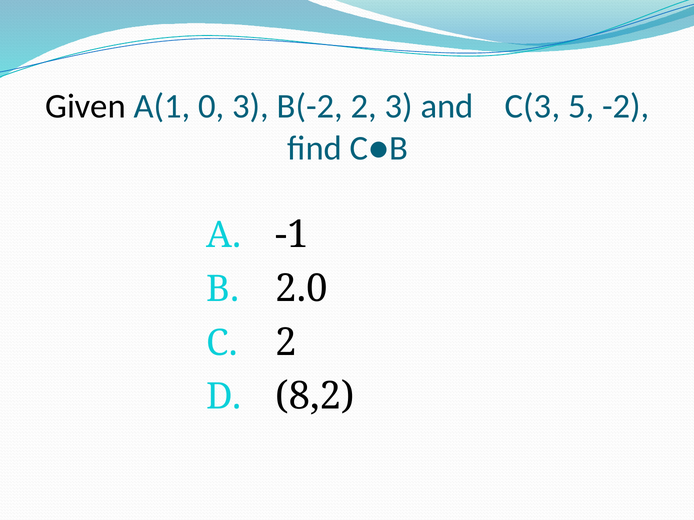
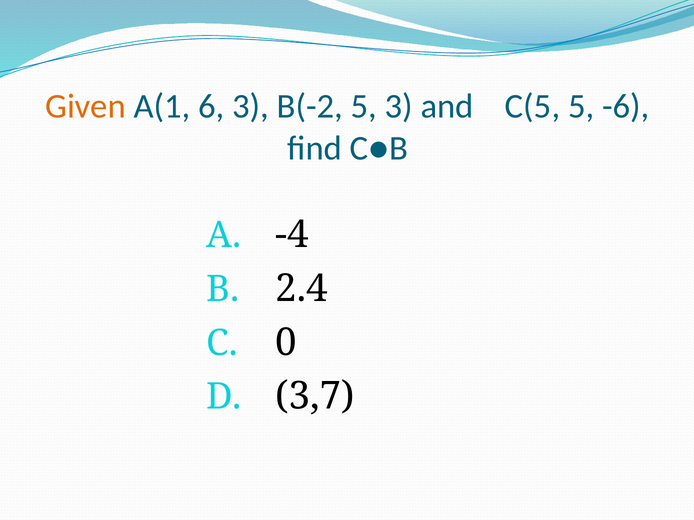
Given colour: black -> orange
0: 0 -> 6
B(-2 2: 2 -> 5
C(3: C(3 -> C(5
-2: -2 -> -6
-1: -1 -> -4
2.0: 2.0 -> 2.4
2 at (286, 343): 2 -> 0
8,2: 8,2 -> 3,7
